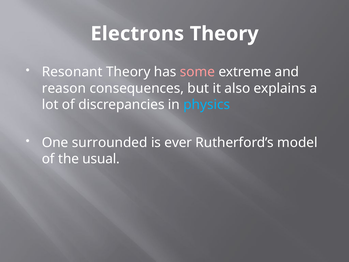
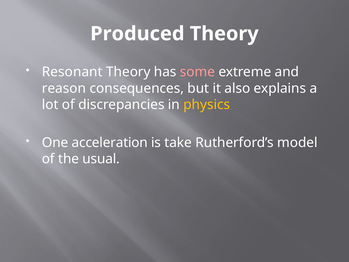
Electrons: Electrons -> Produced
physics colour: light blue -> yellow
surrounded: surrounded -> acceleration
ever: ever -> take
